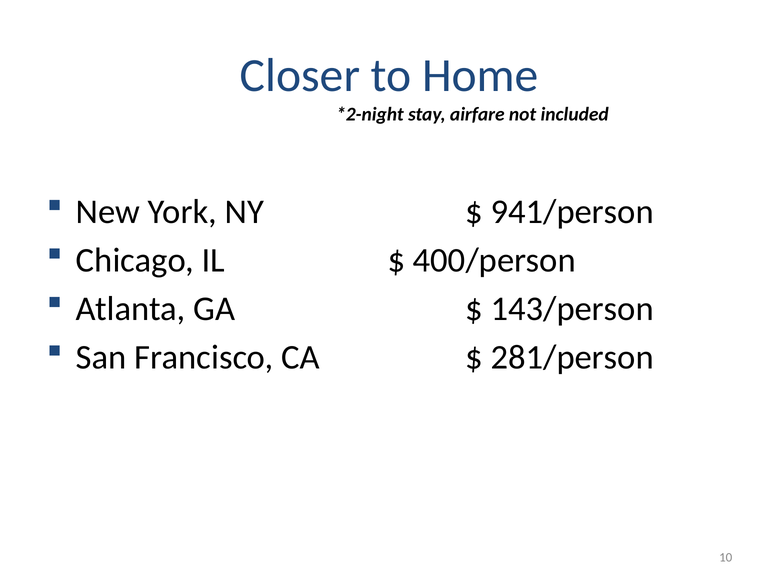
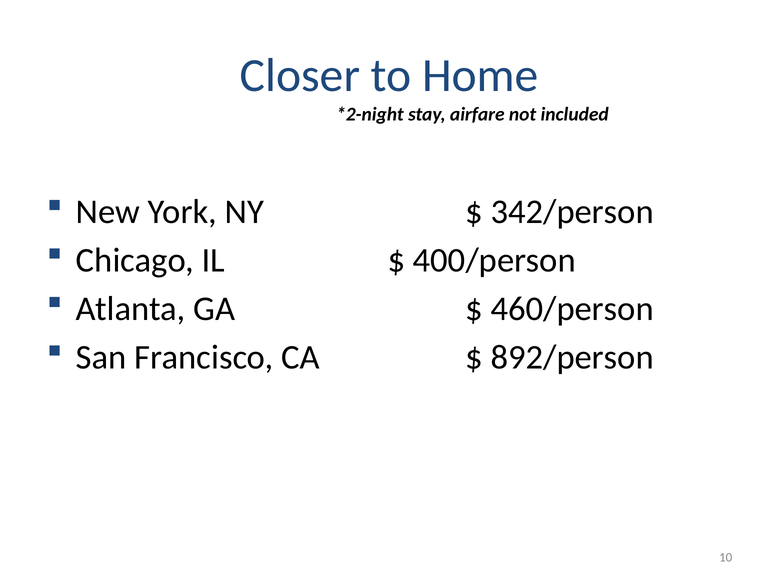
941/person: 941/person -> 342/person
143/person: 143/person -> 460/person
281/person: 281/person -> 892/person
